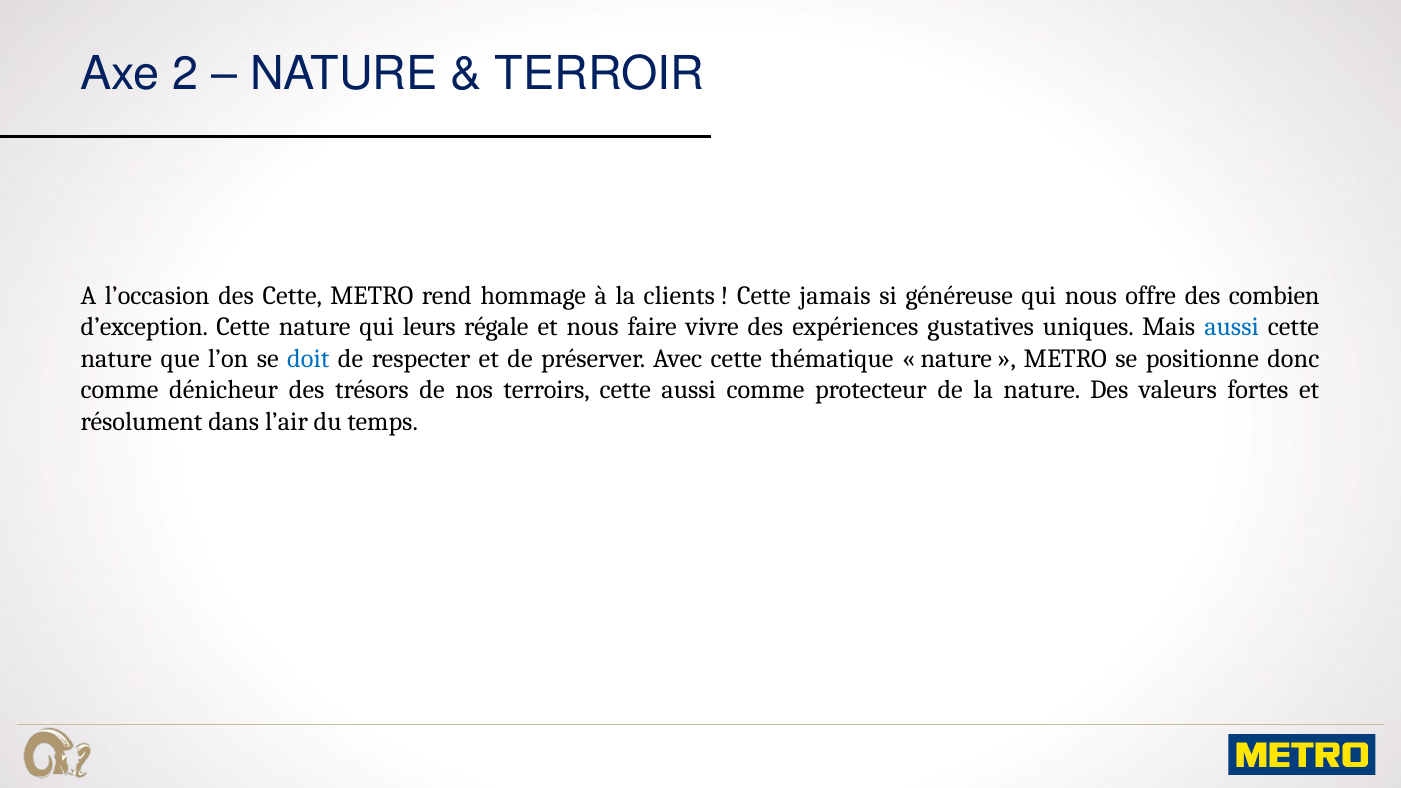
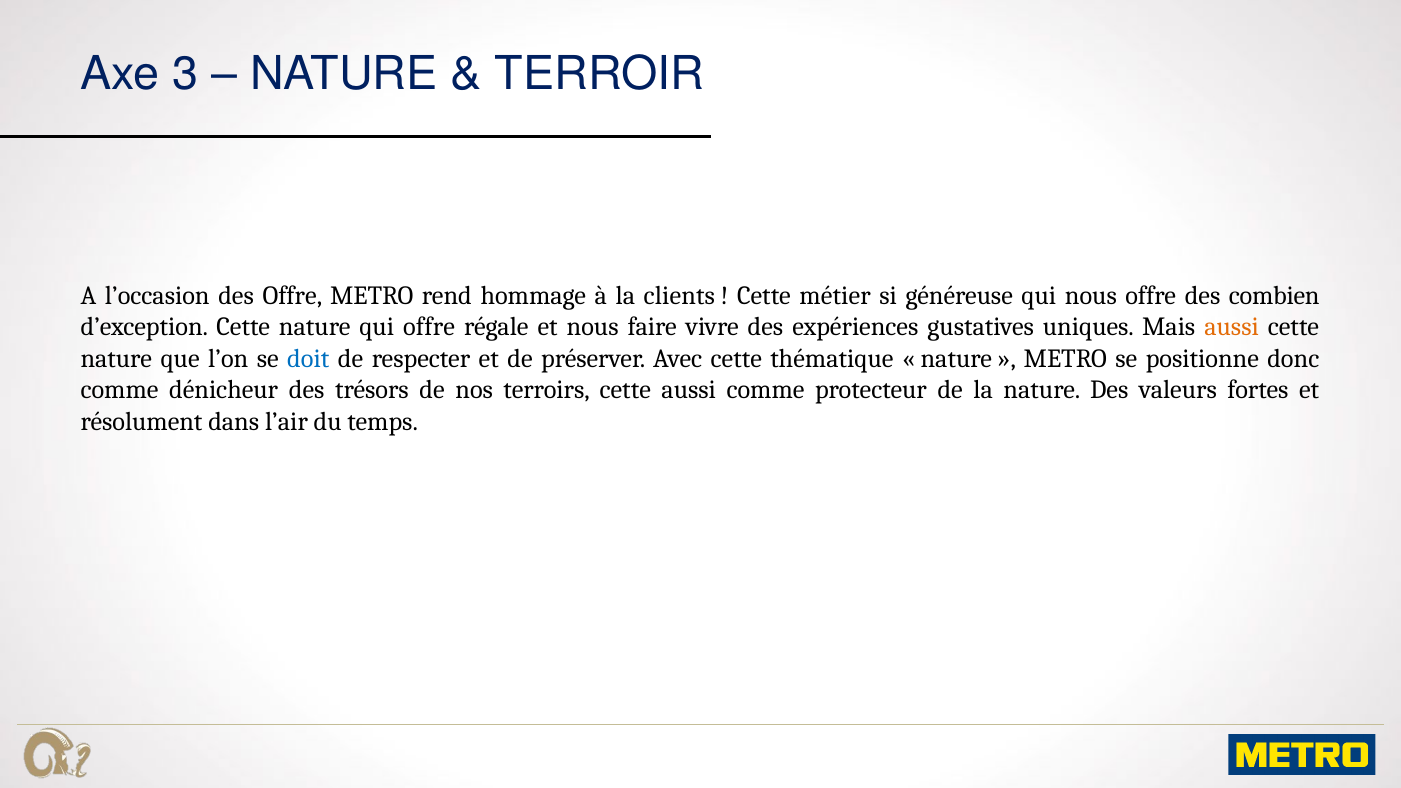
2: 2 -> 3
des Cette: Cette -> Offre
jamais: jamais -> métier
qui leurs: leurs -> offre
aussi at (1232, 327) colour: blue -> orange
